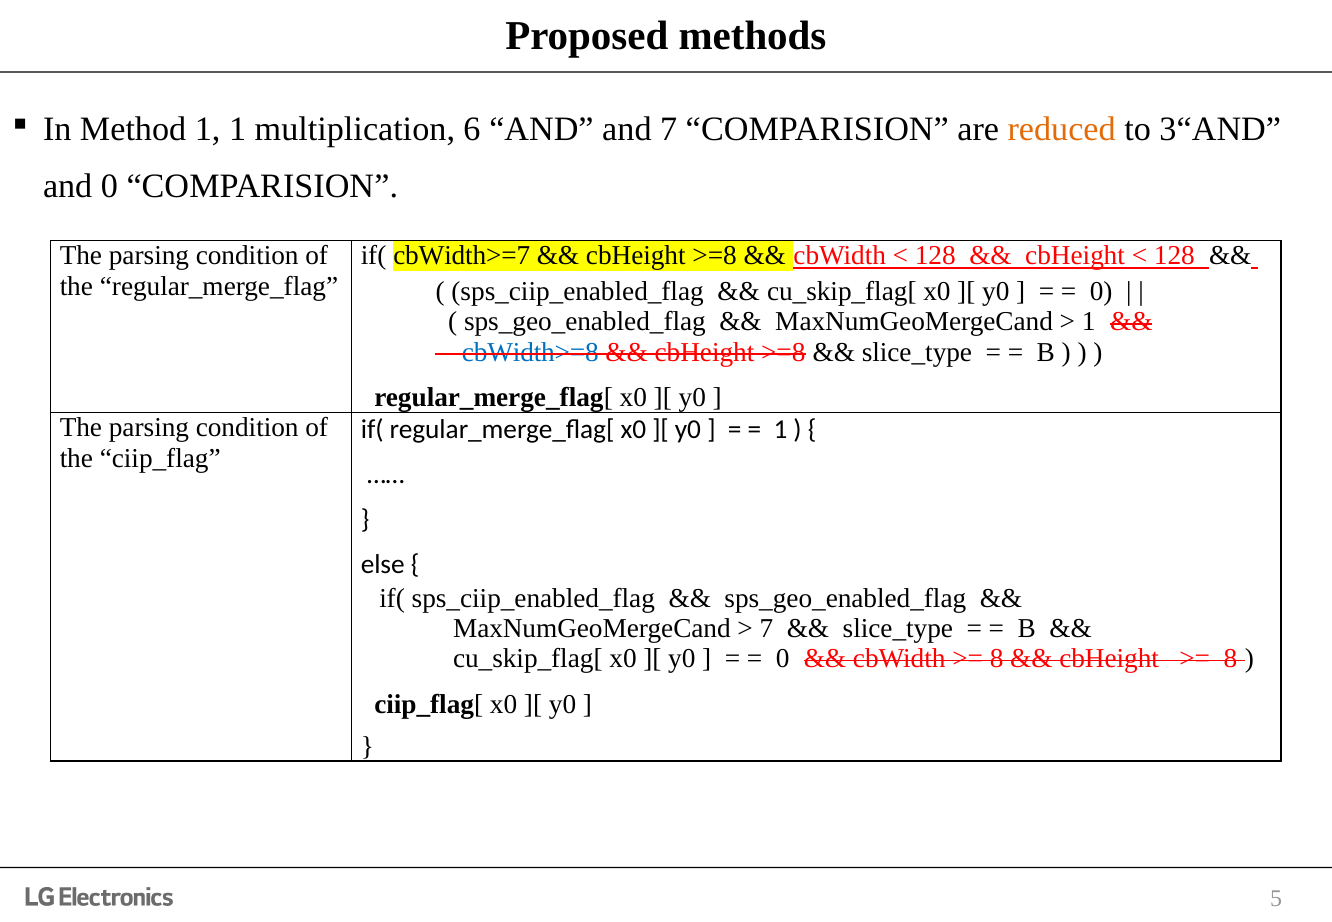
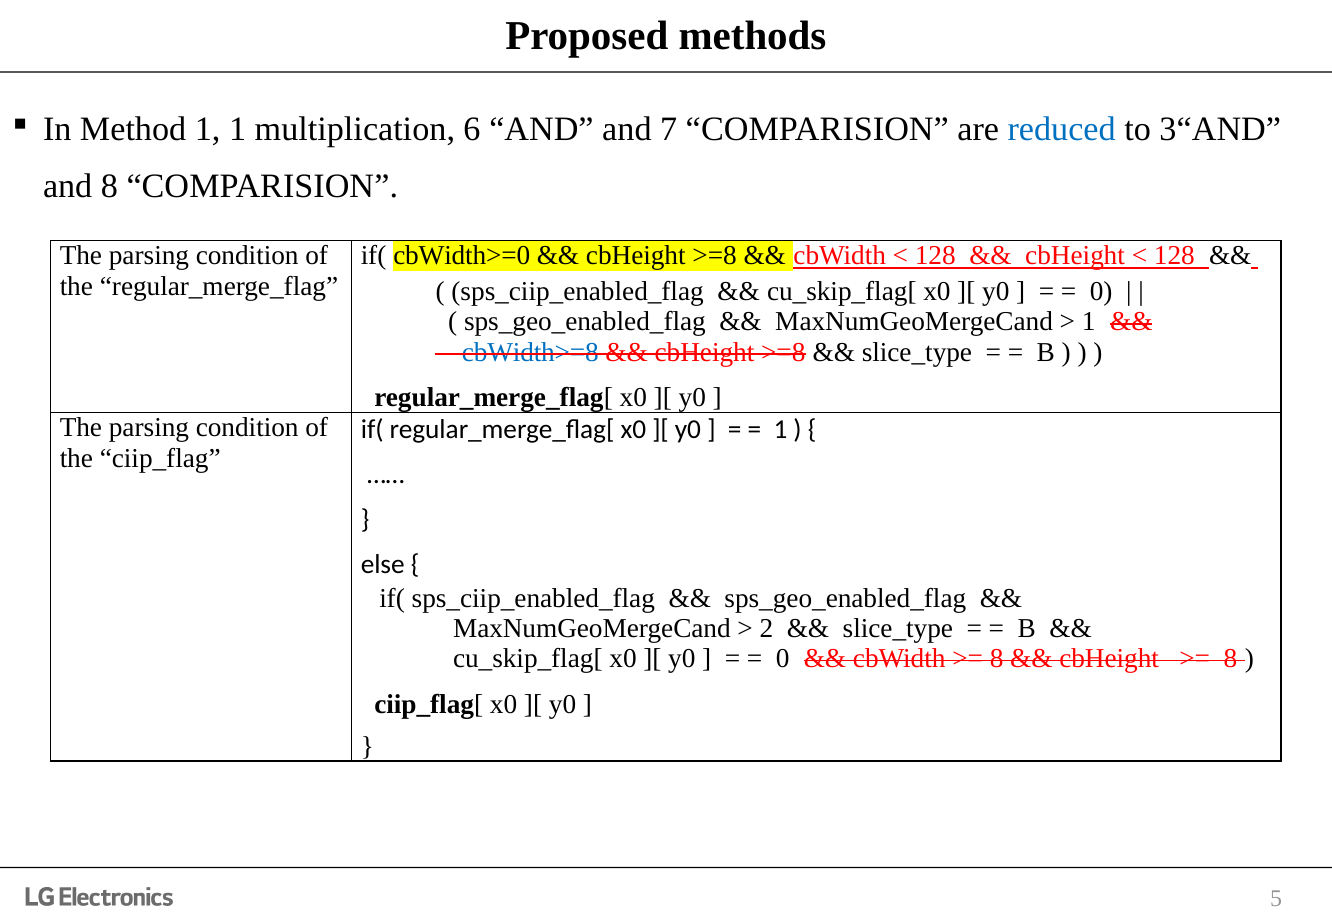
reduced colour: orange -> blue
and 0: 0 -> 8
cbWidth>=7: cbWidth>=7 -> cbWidth>=0
7 at (766, 628): 7 -> 2
